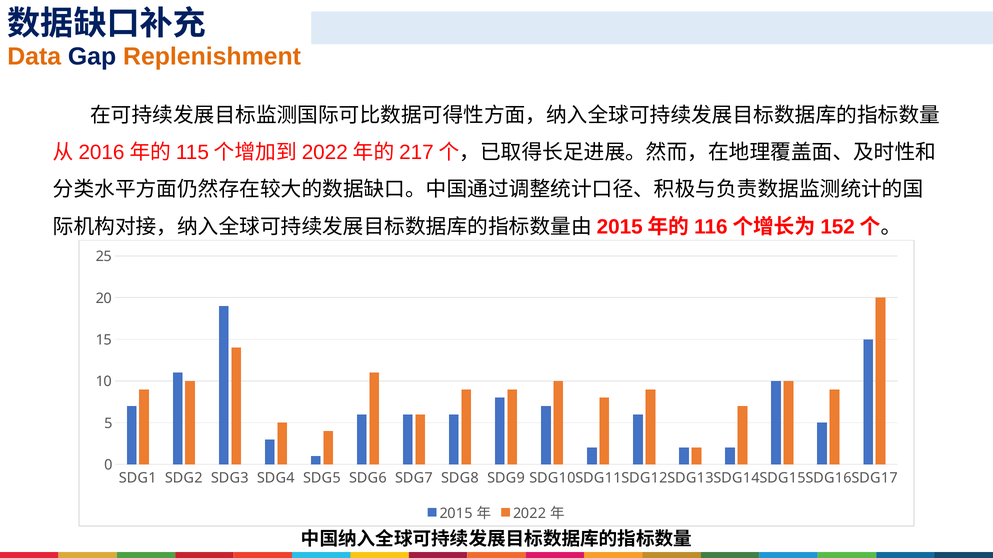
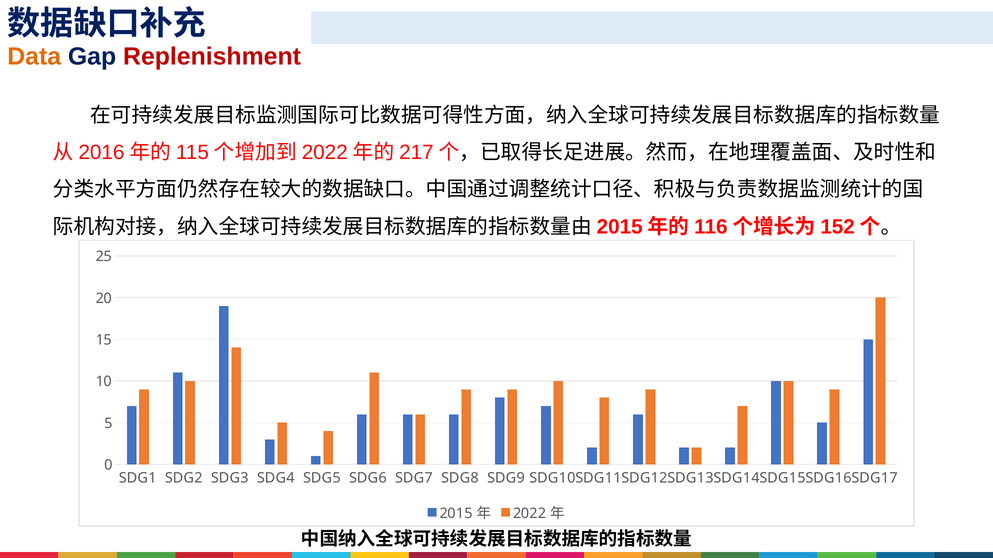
Replenishment colour: orange -> red
